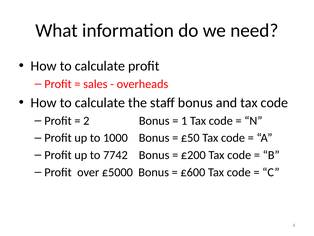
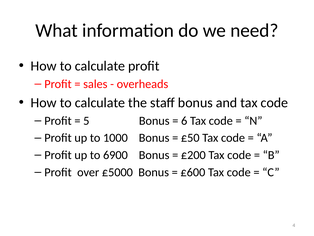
2: 2 -> 5
1: 1 -> 6
7742: 7742 -> 6900
